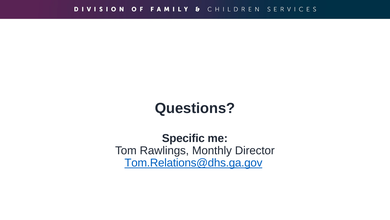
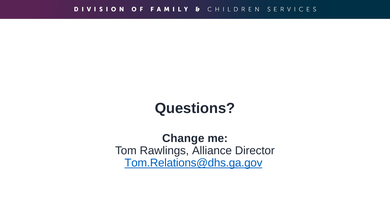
Specific: Specific -> Change
Monthly: Monthly -> Alliance
